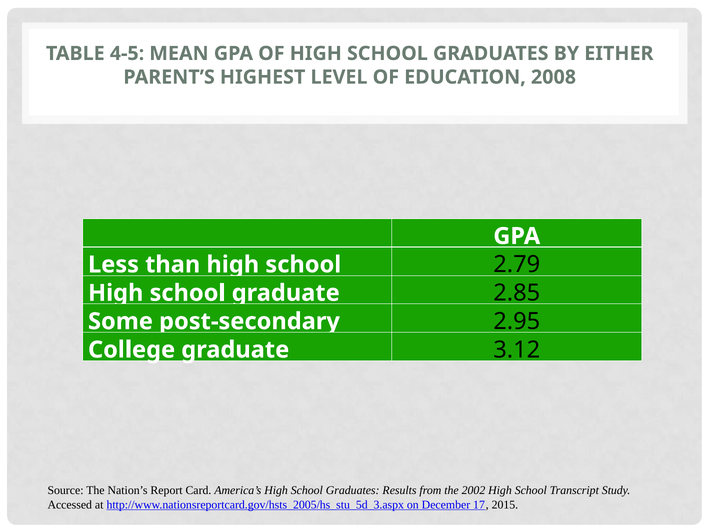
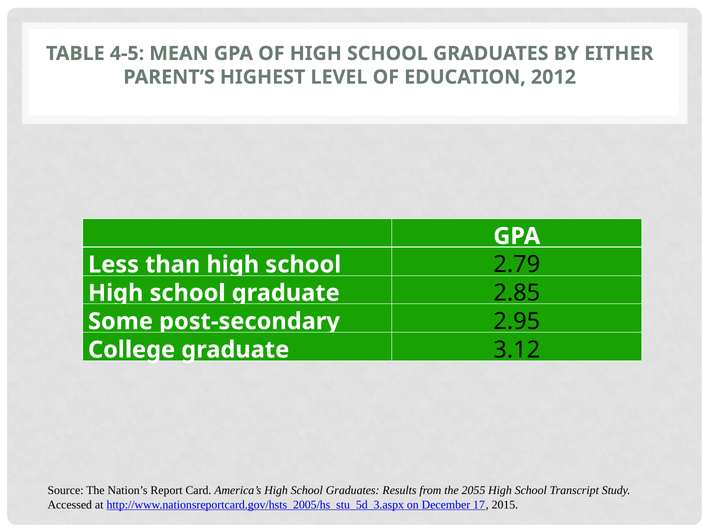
2008: 2008 -> 2012
2002: 2002 -> 2055
